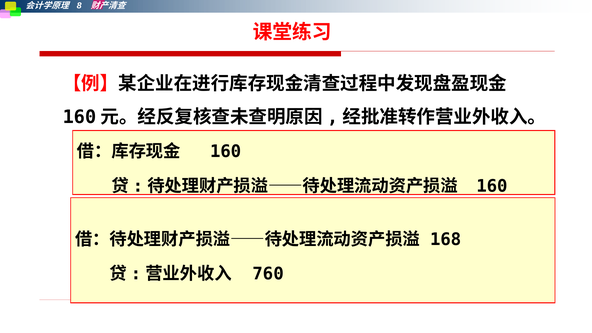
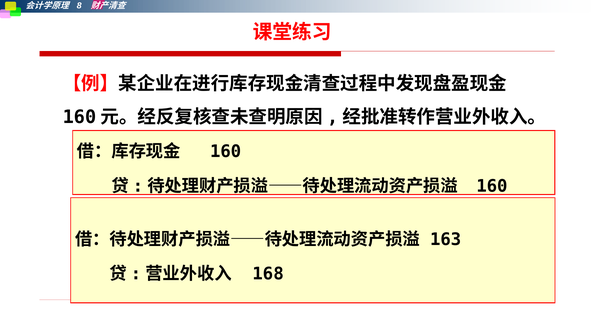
168: 168 -> 163
760: 760 -> 168
